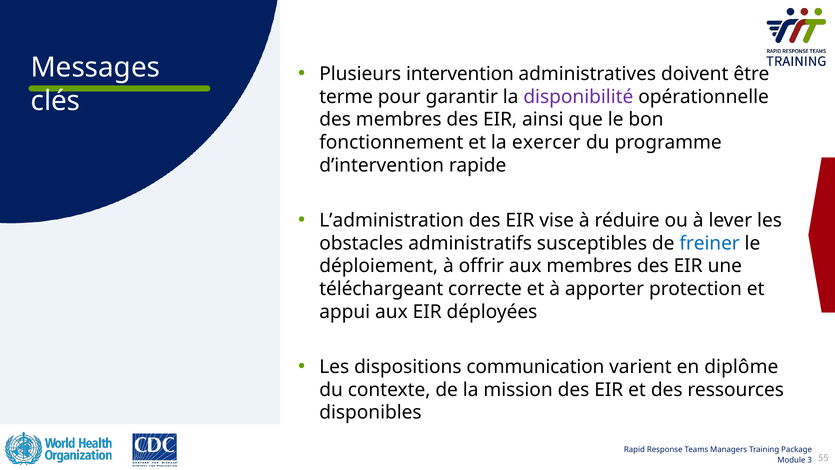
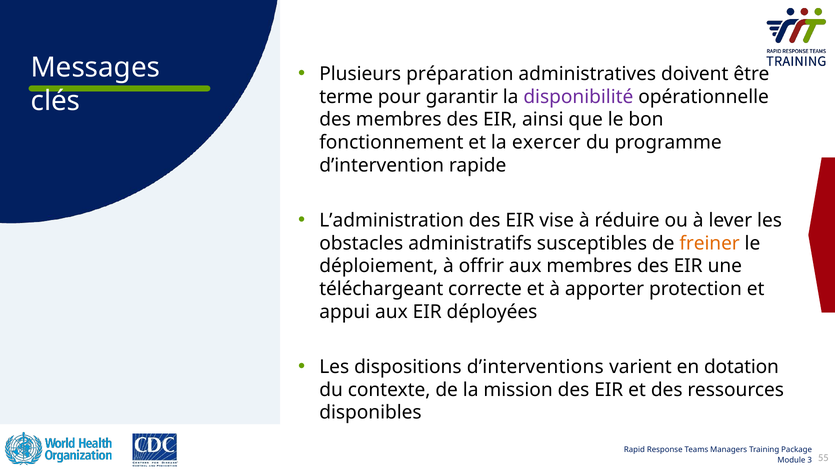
intervention: intervention -> préparation
freiner colour: blue -> orange
communication: communication -> dʼinterventions
diplôme: diplôme -> dotation
